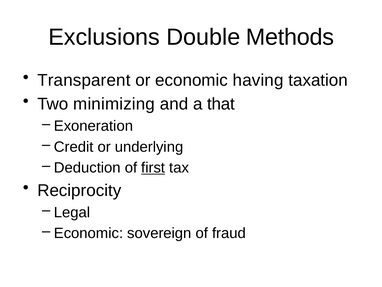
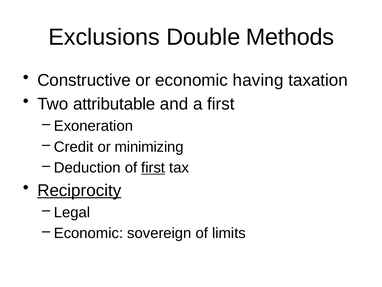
Transparent: Transparent -> Constructive
minimizing: minimizing -> attributable
a that: that -> first
underlying: underlying -> minimizing
Reciprocity underline: none -> present
fraud: fraud -> limits
